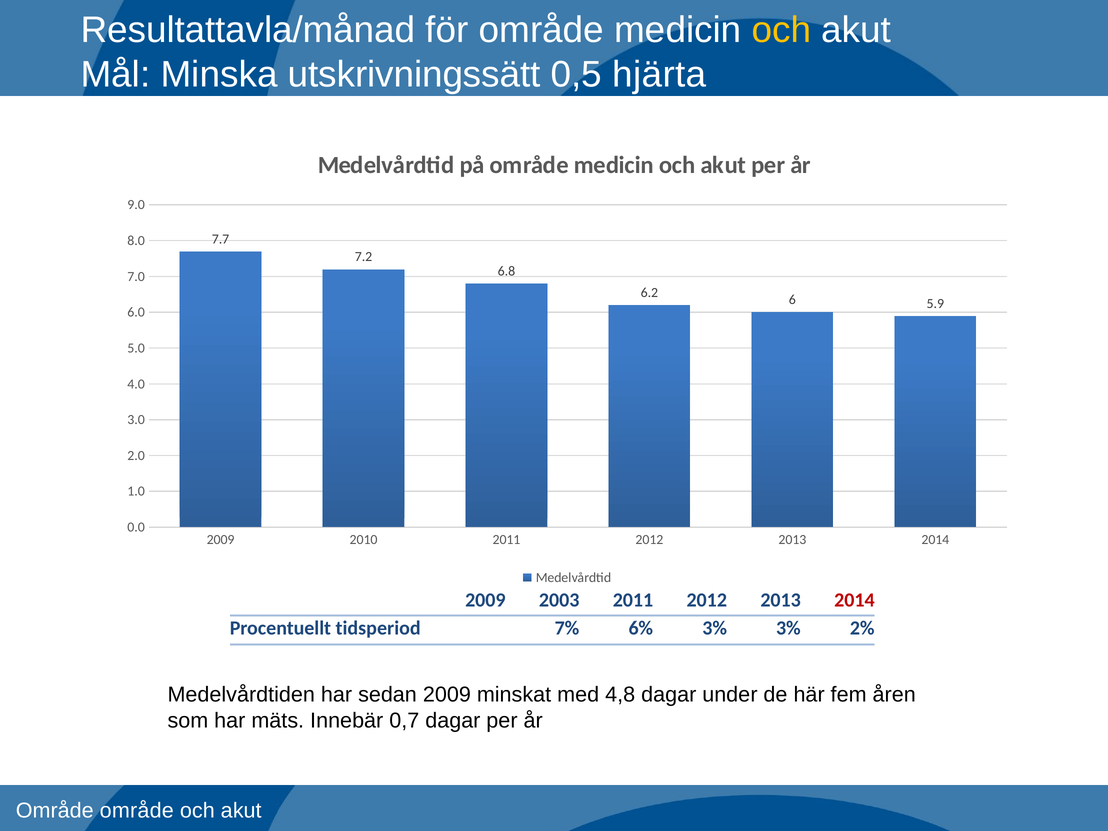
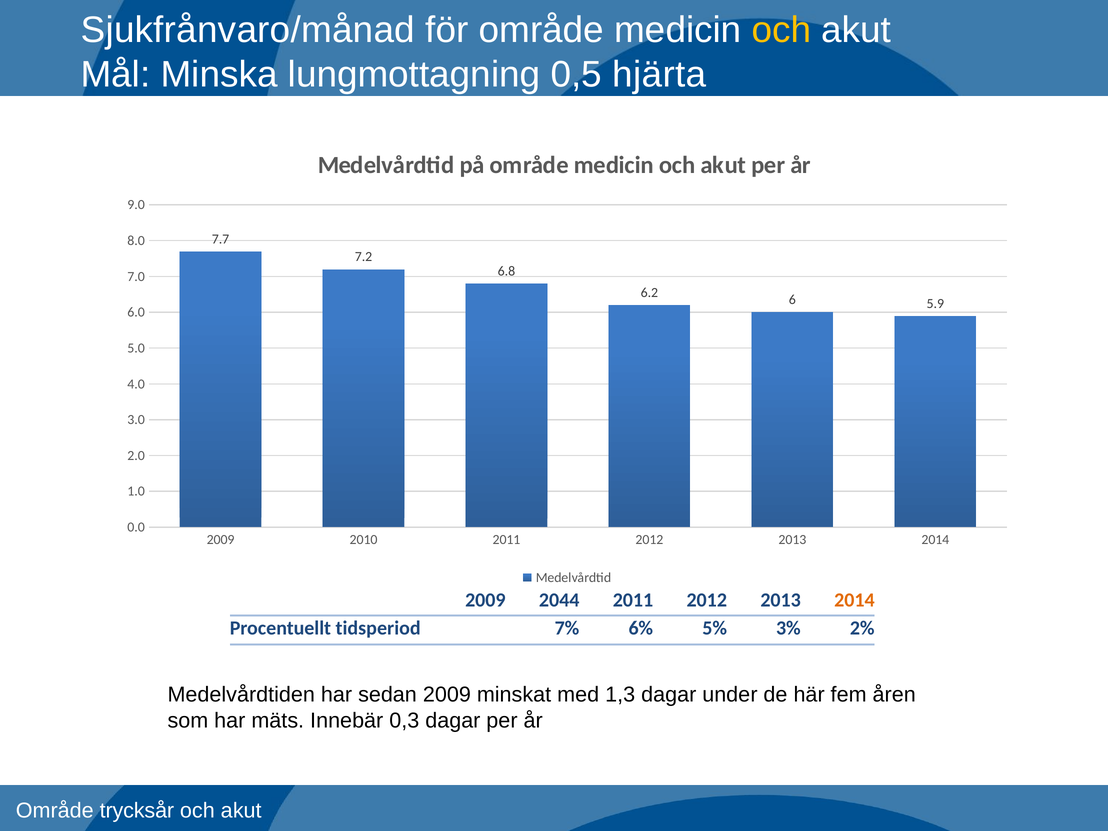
Resultattavla/månad: Resultattavla/månad -> Sjukfrånvaro/månad
utskrivningssätt: utskrivningssätt -> lungmottagning
2003: 2003 -> 2044
2014 at (854, 600) colour: red -> orange
6% 3%: 3% -> 5%
4,8: 4,8 -> 1,3
0,7: 0,7 -> 0,3
Område område: område -> trycksår
